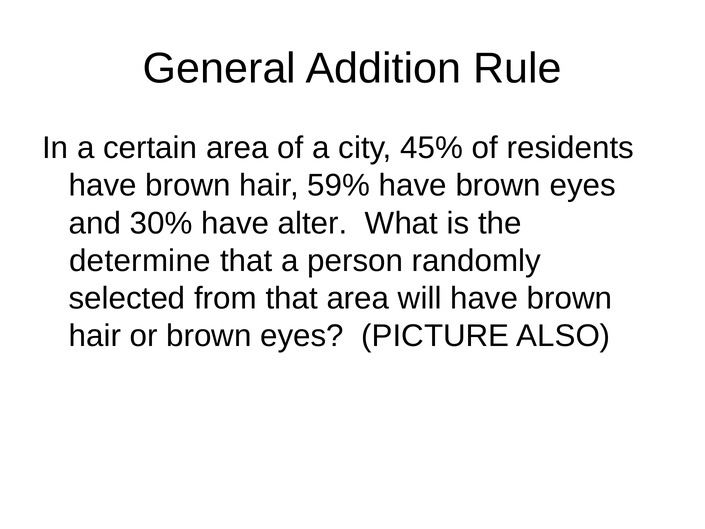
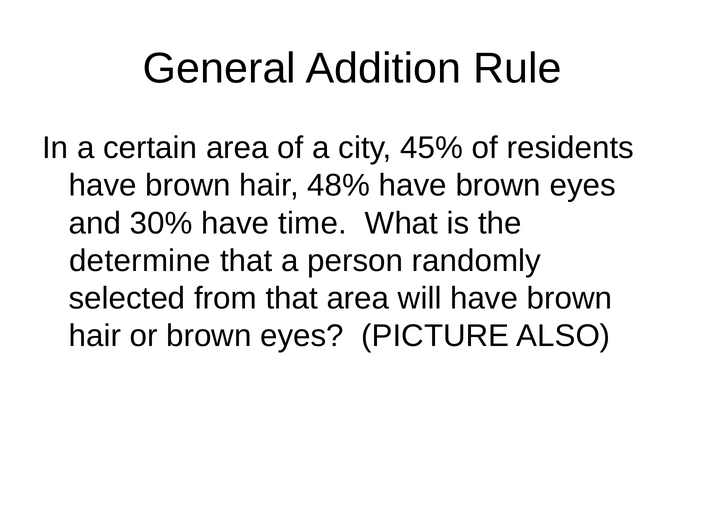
59%: 59% -> 48%
alter: alter -> time
